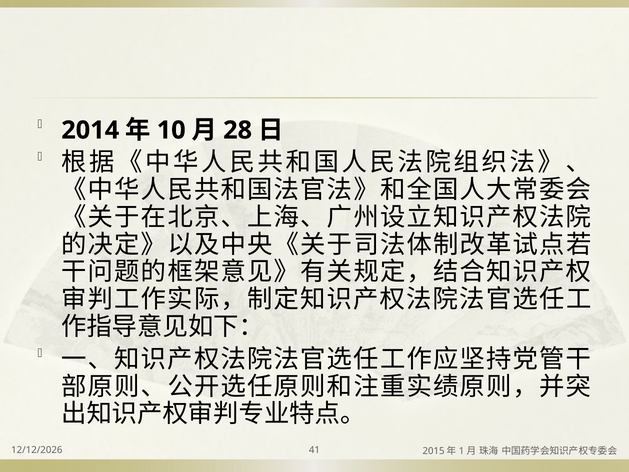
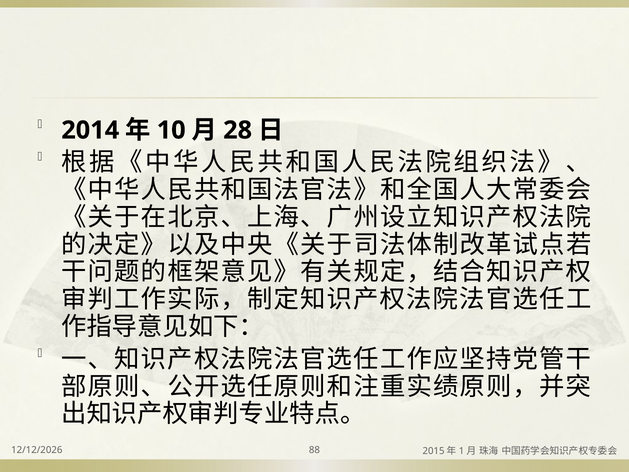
41: 41 -> 88
